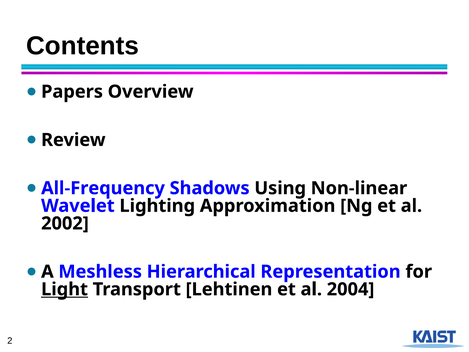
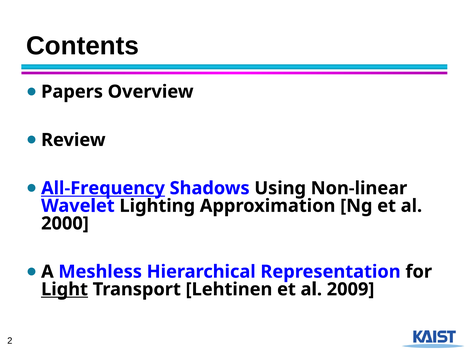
All-Frequency underline: none -> present
2002: 2002 -> 2000
2004: 2004 -> 2009
